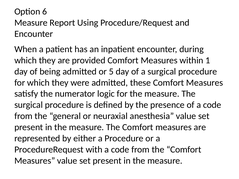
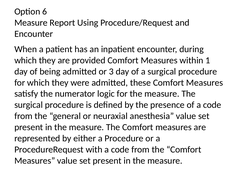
5: 5 -> 3
